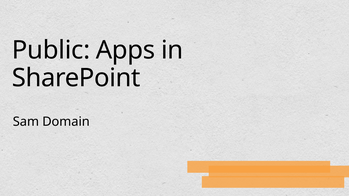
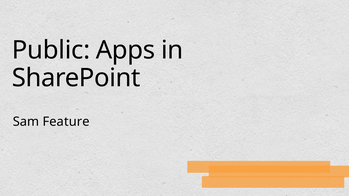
Domain: Domain -> Feature
